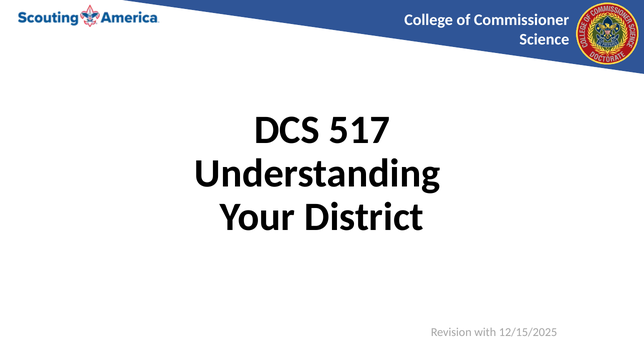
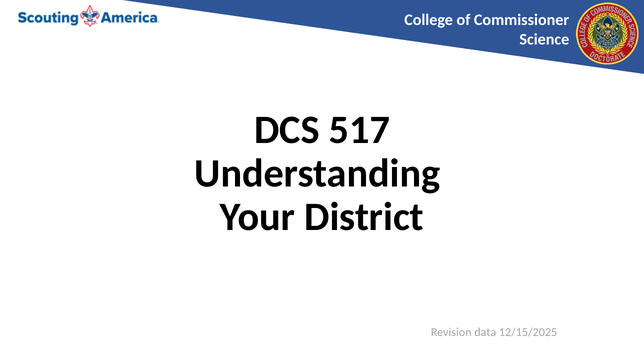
with: with -> data
